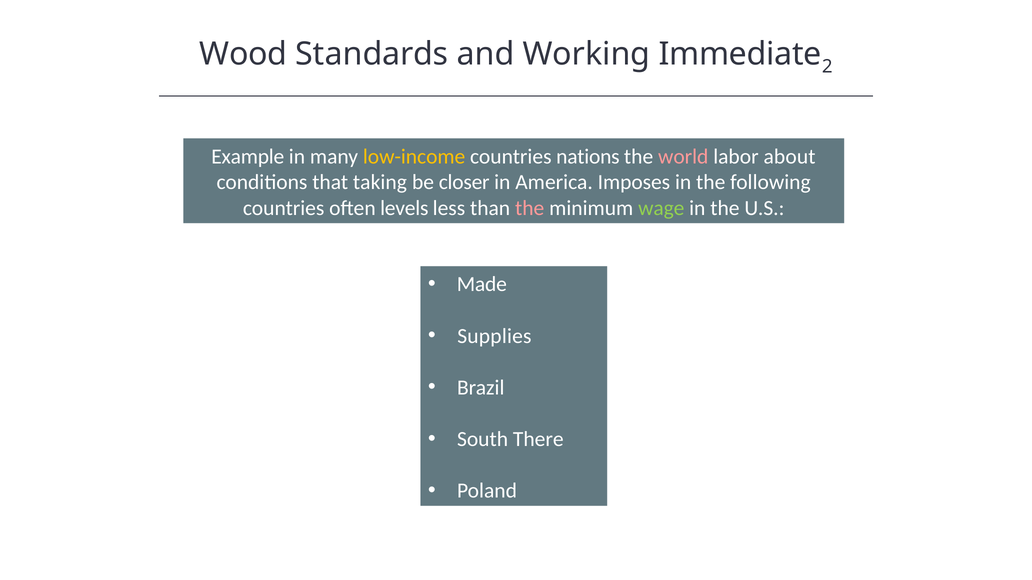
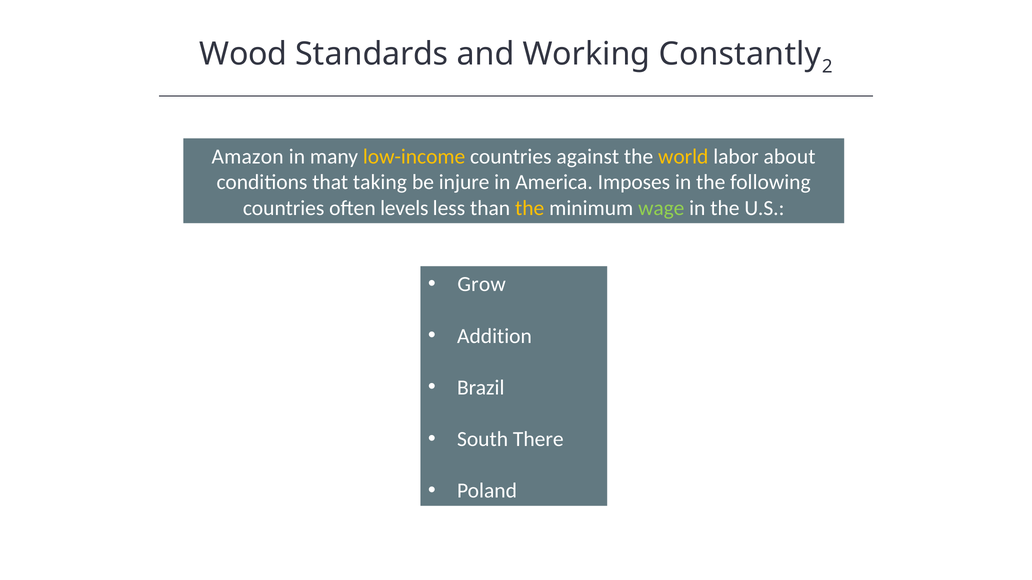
Immediate: Immediate -> Constantly
Example: Example -> Amazon
nations: nations -> against
world colour: pink -> yellow
closer: closer -> injure
the at (530, 208) colour: pink -> yellow
Made: Made -> Grow
Supplies: Supplies -> Addition
